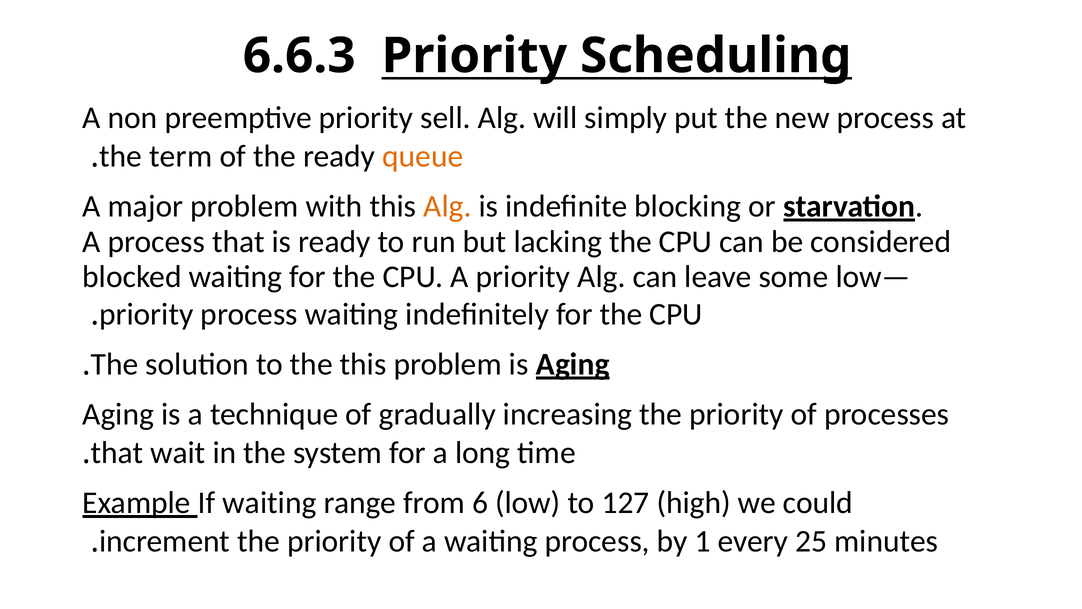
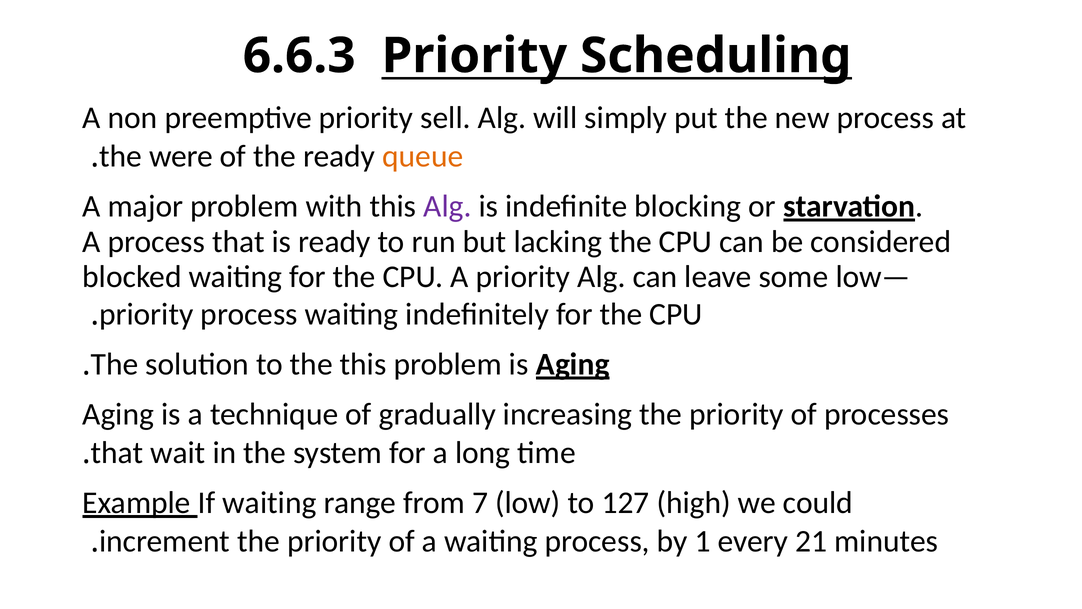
term: term -> were
Alg at (447, 206) colour: orange -> purple
6: 6 -> 7
25: 25 -> 21
